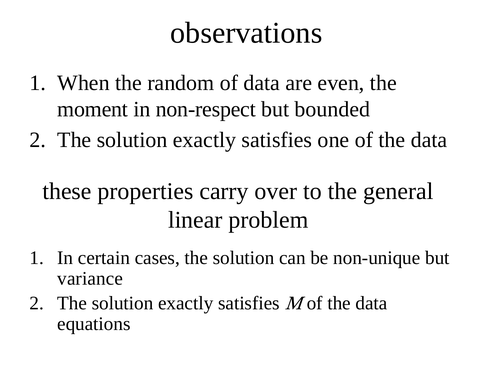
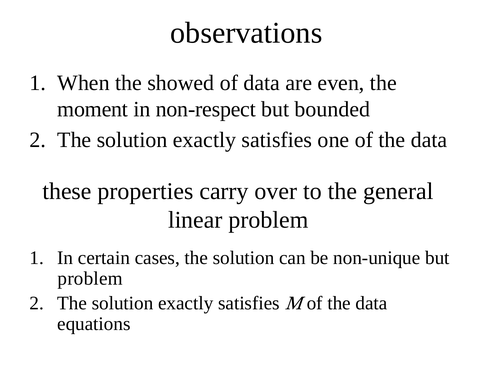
random: random -> showed
variance at (90, 278): variance -> problem
